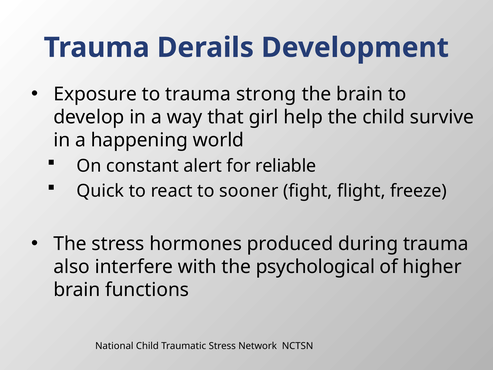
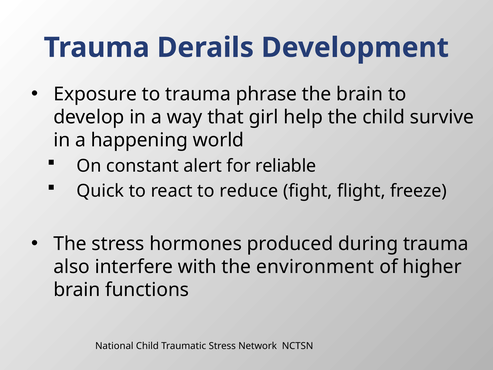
strong: strong -> phrase
sooner: sooner -> reduce
psychological: psychological -> environment
